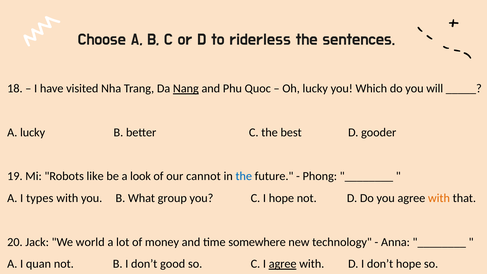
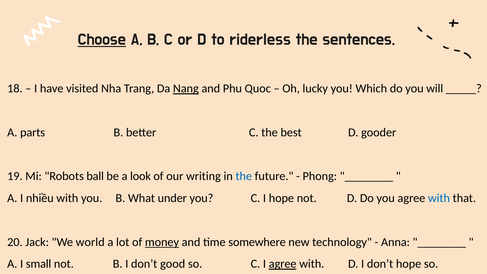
Choose underline: none -> present
A lucky: lucky -> parts
like: like -> ball
cannot: cannot -> writing
types: types -> nhiều
group: group -> under
with at (439, 198) colour: orange -> blue
money underline: none -> present
quan: quan -> small
